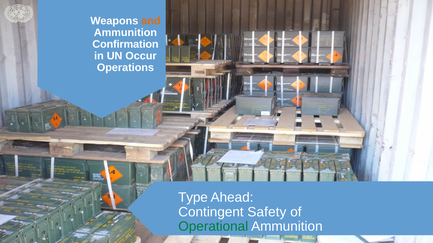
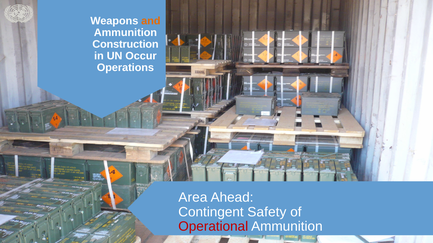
Confirmation: Confirmation -> Construction
Type: Type -> Area
Operational colour: green -> red
